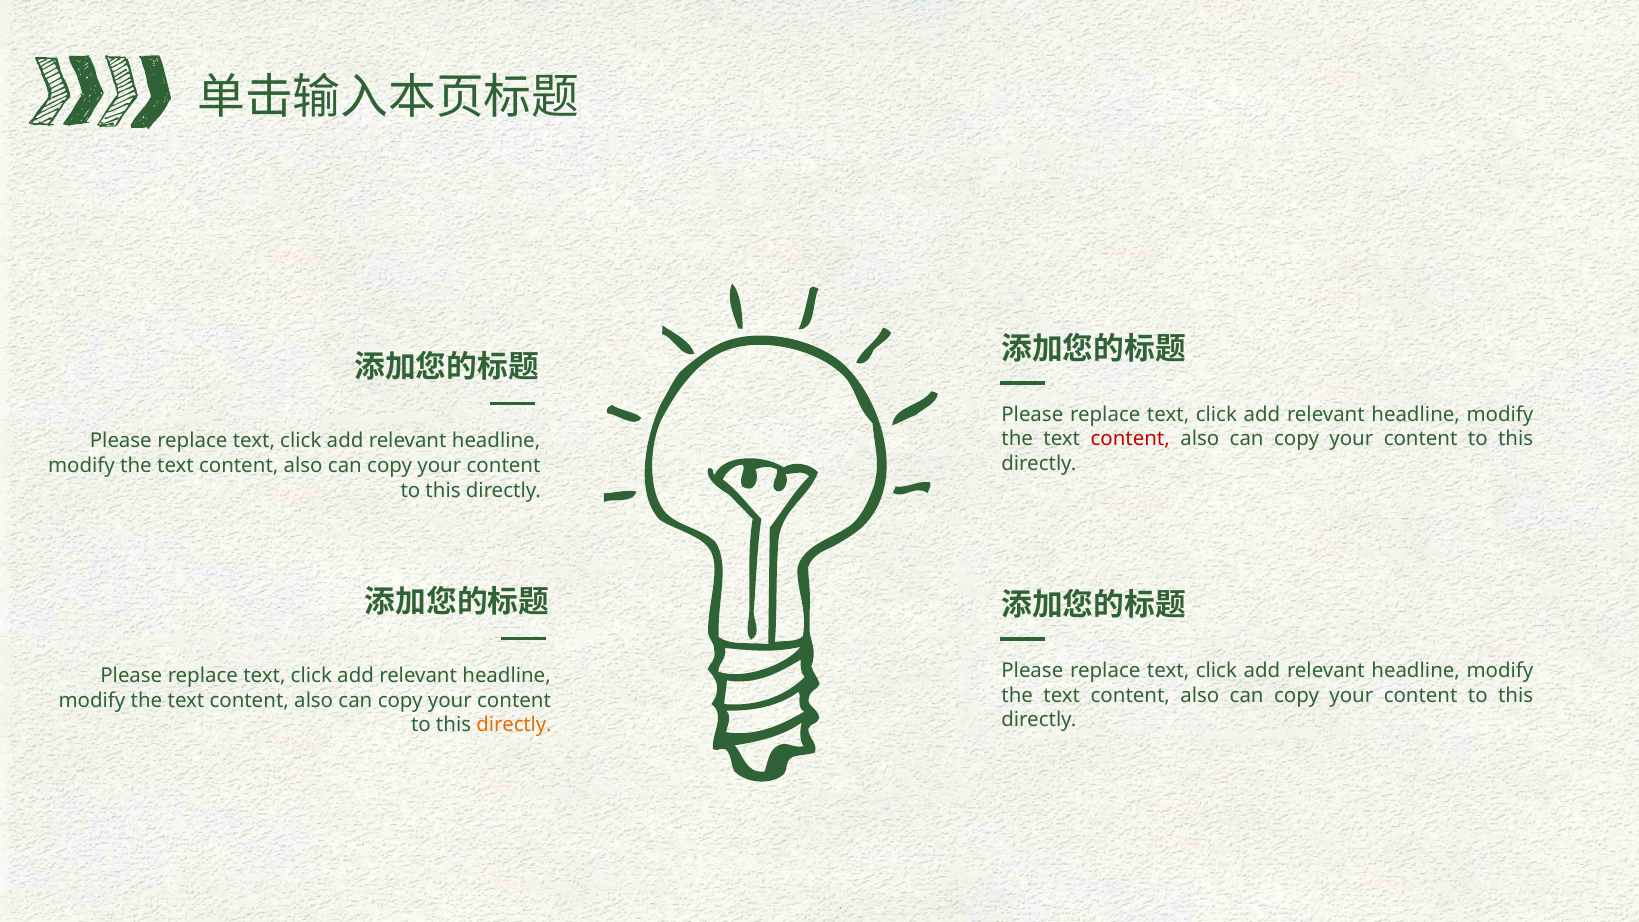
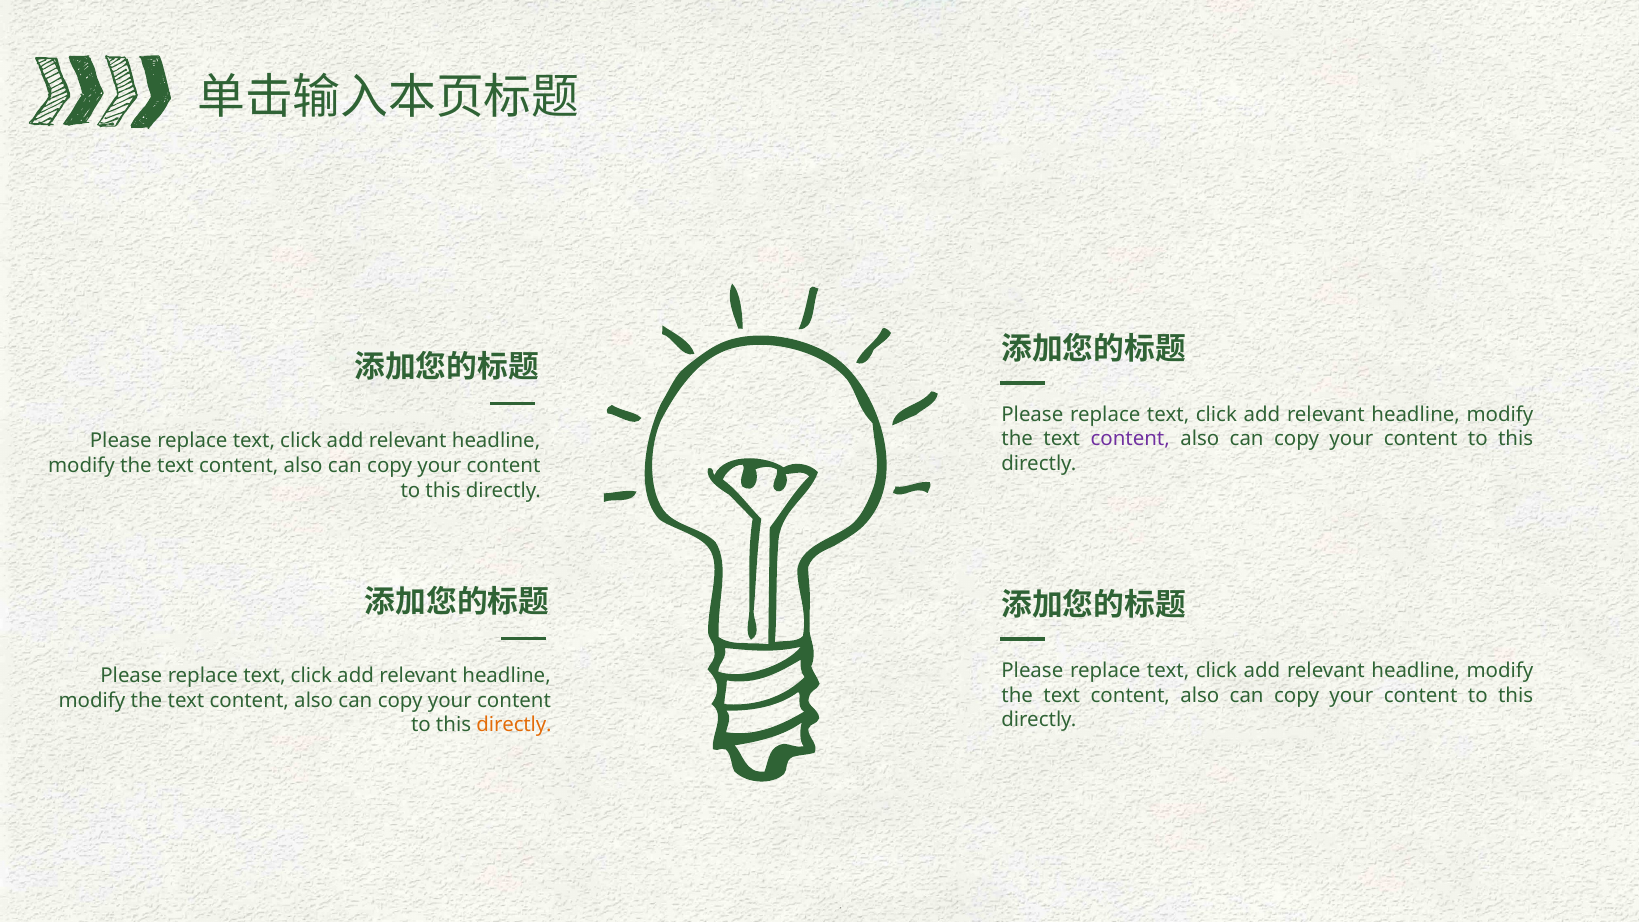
content at (1130, 439) colour: red -> purple
